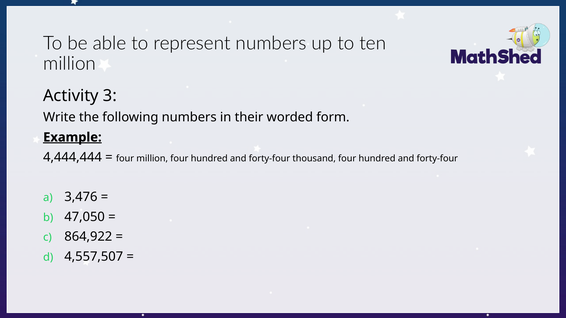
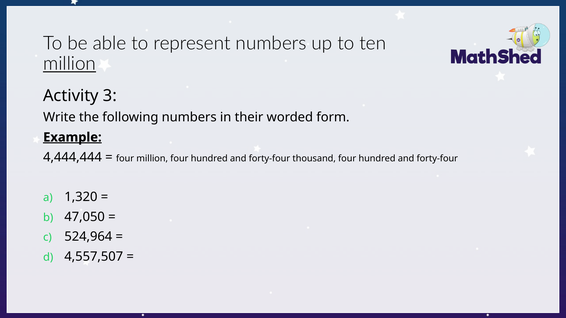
million at (70, 64) underline: none -> present
3,476: 3,476 -> 1,320
864,922: 864,922 -> 524,964
